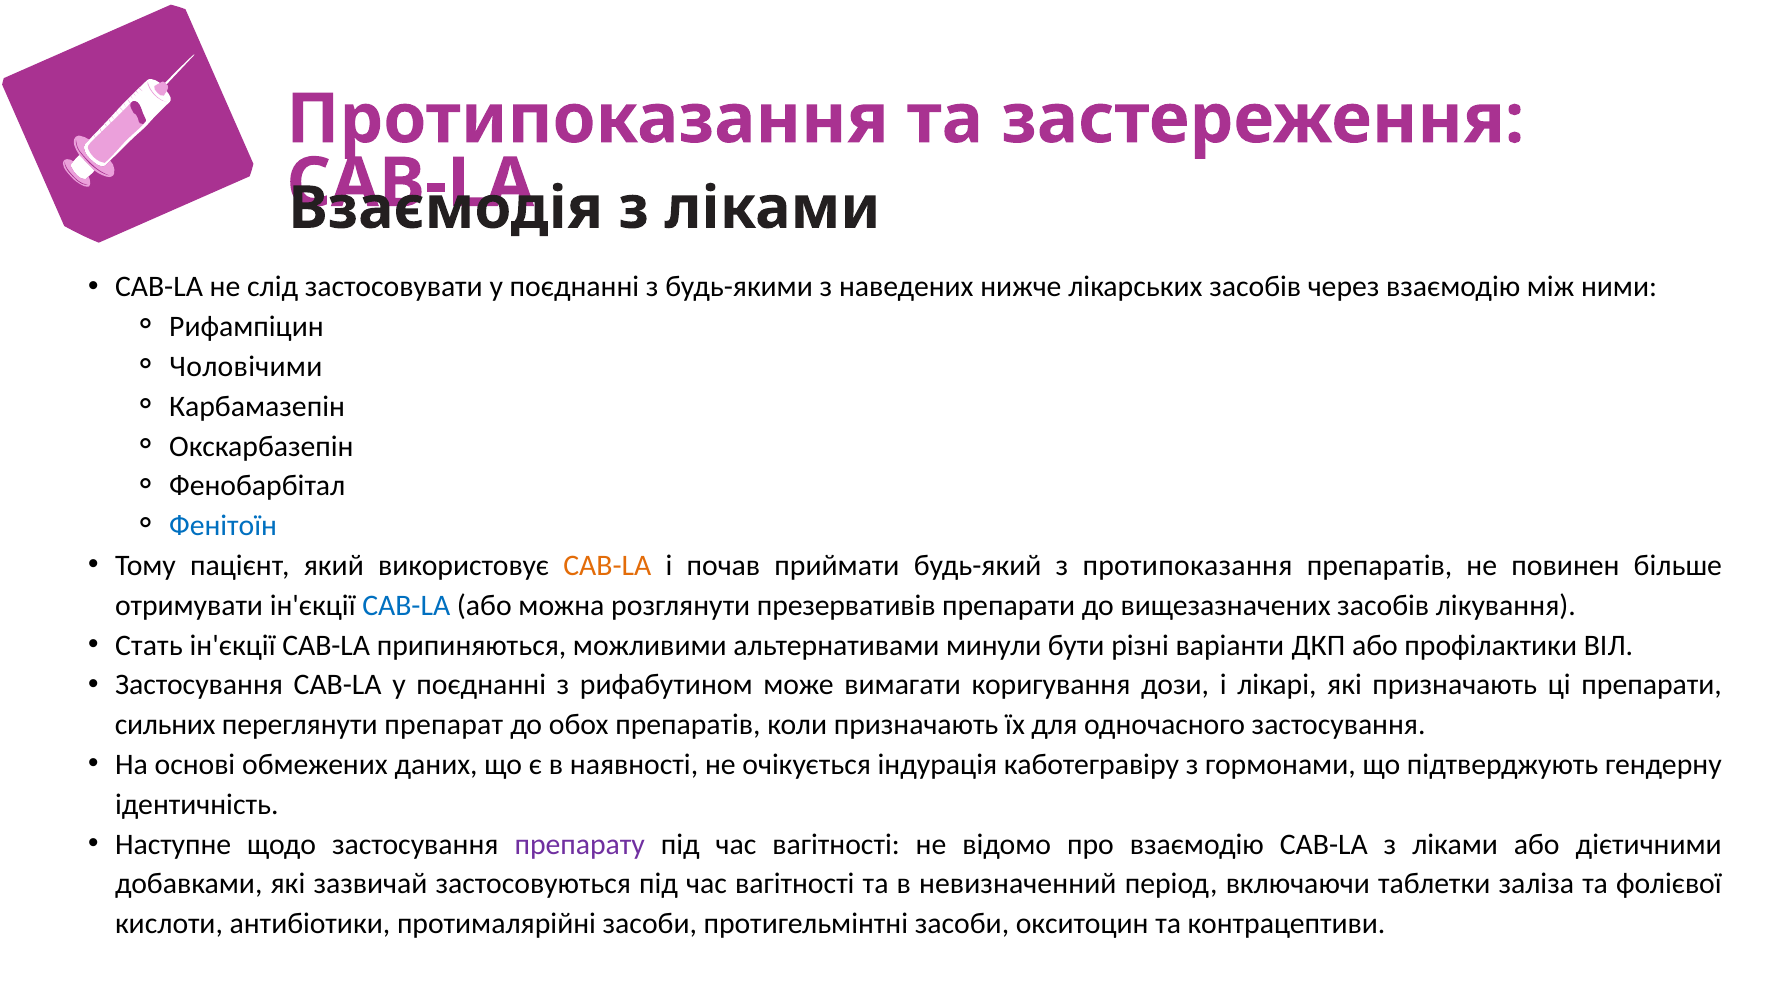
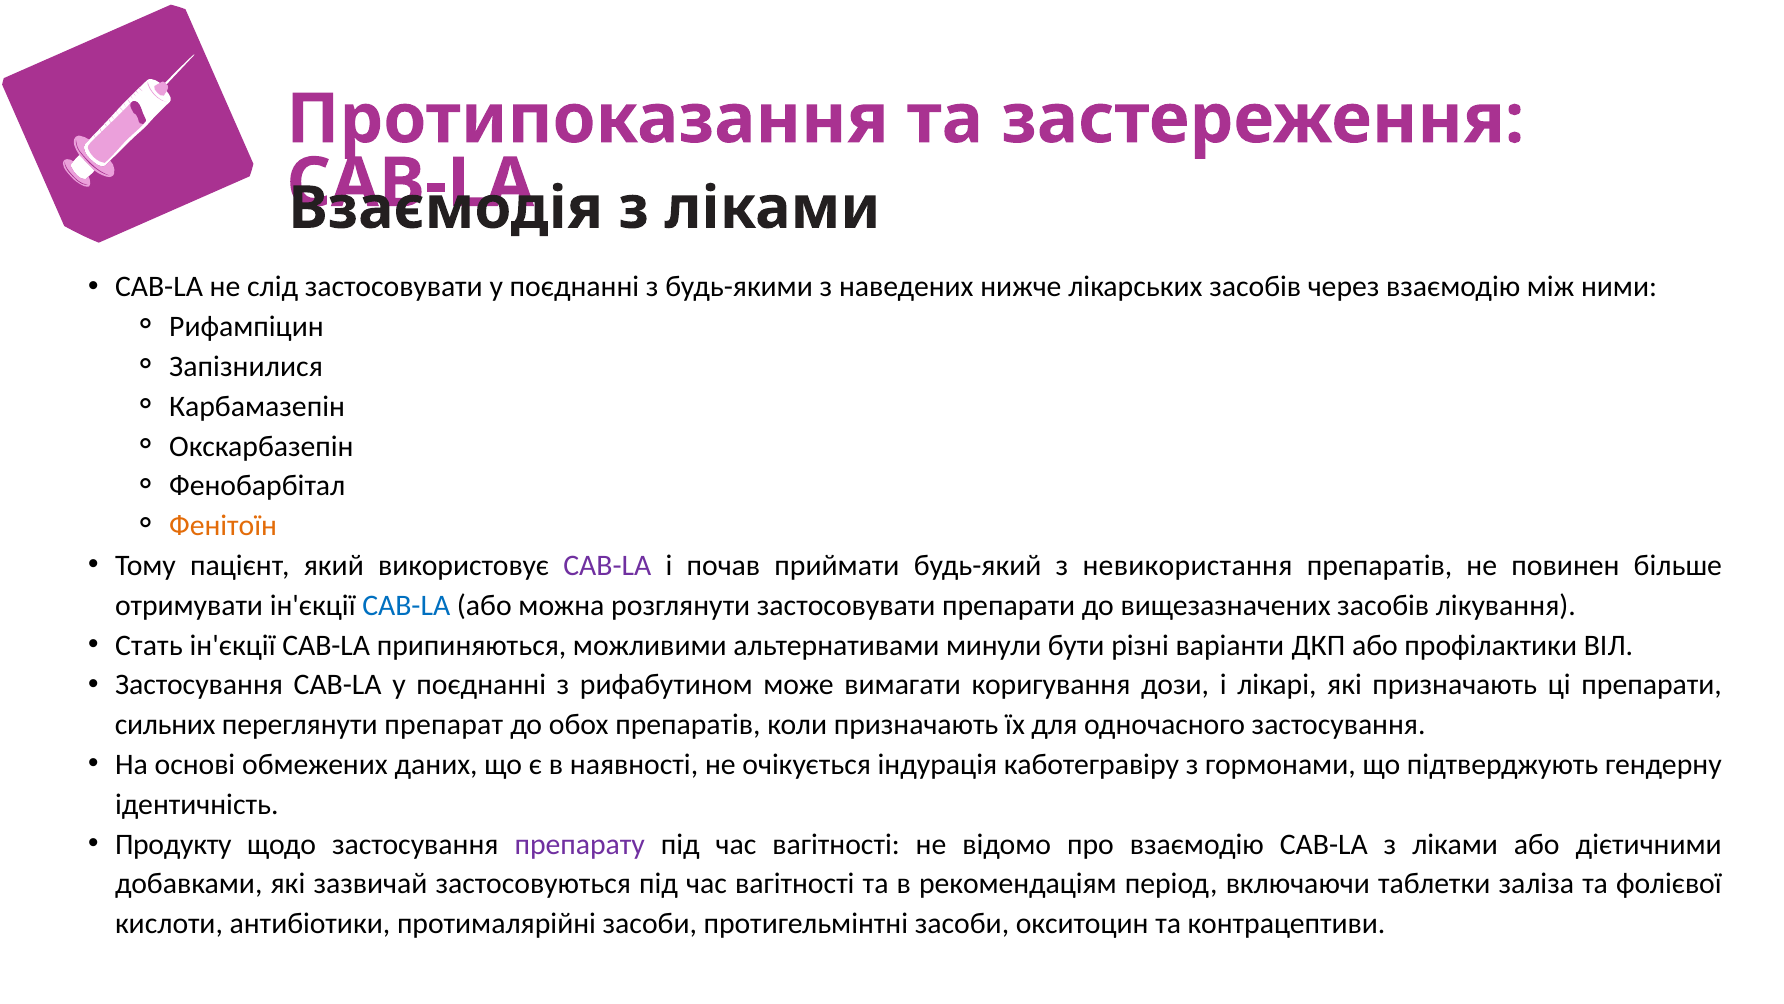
Чоловічими: Чоловічими -> Запізнилися
Фенітоїн colour: blue -> orange
CAB-LA at (607, 565) colour: orange -> purple
з протипоказання: протипоказання -> невикористання
розглянути презервативів: презервативів -> застосовувати
Наступне: Наступне -> Продукту
невизначенний: невизначенний -> рекомендаціям
